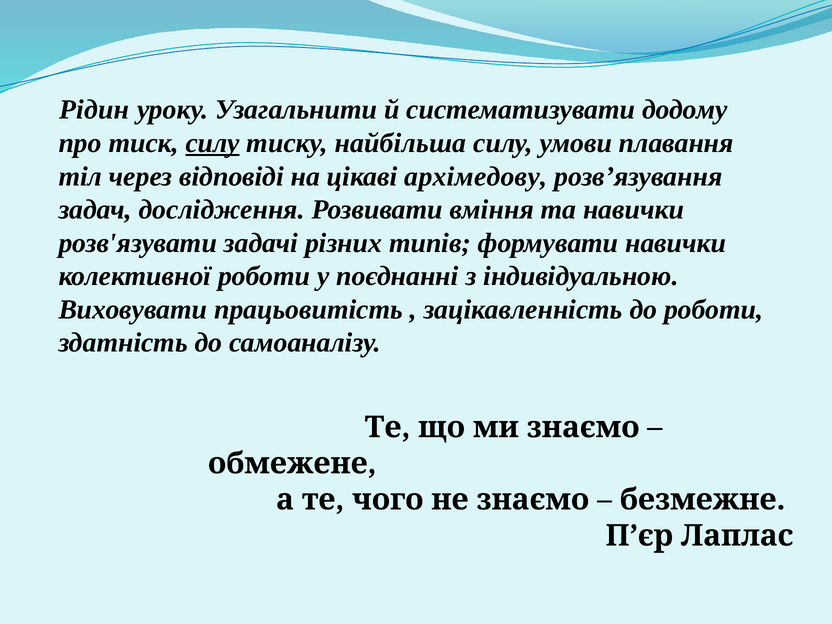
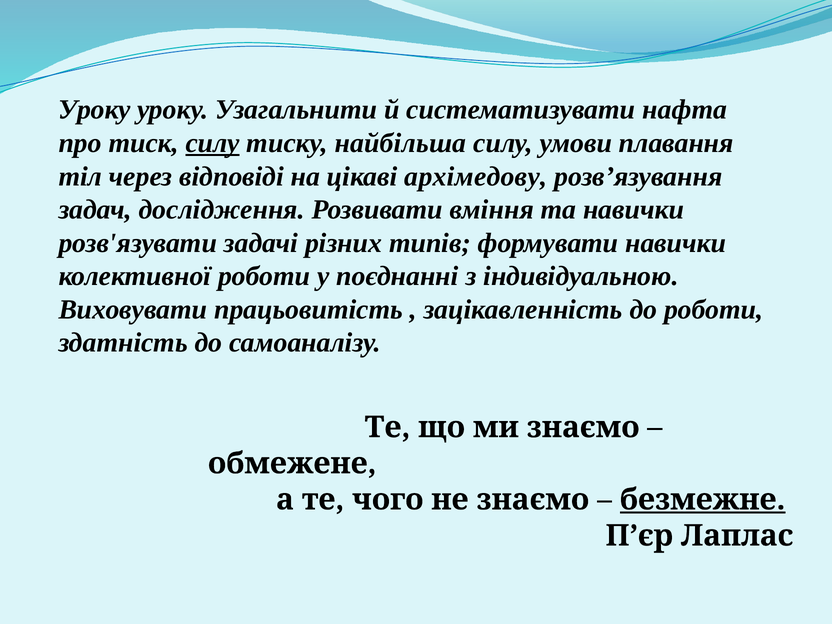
Рідин at (94, 110): Рідин -> Уроку
додому: додому -> нафта
безмежне underline: none -> present
